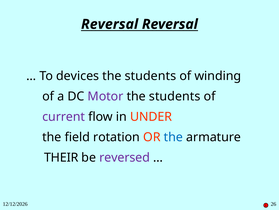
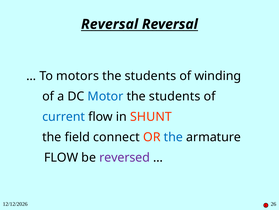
devices: devices -> motors
Motor colour: purple -> blue
current colour: purple -> blue
UNDER: UNDER -> SHUNT
rotation: rotation -> connect
THEIR at (61, 157): THEIR -> FLOW
